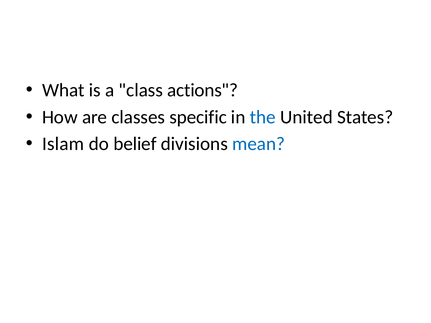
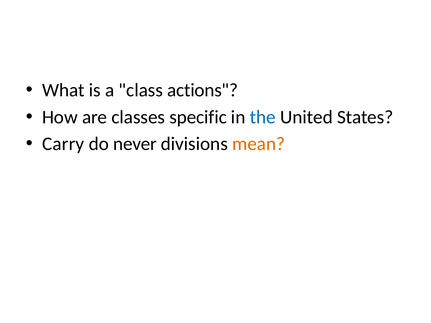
Islam: Islam -> Carry
belief: belief -> never
mean colour: blue -> orange
